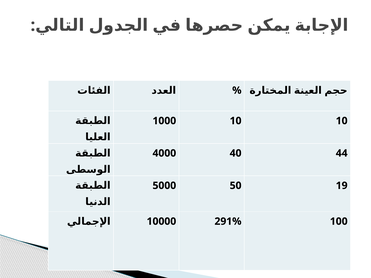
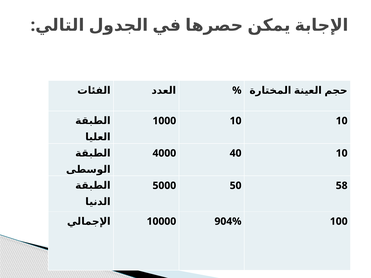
40 44: 44 -> 10
19: 19 -> 58
291%: 291% -> 904%
